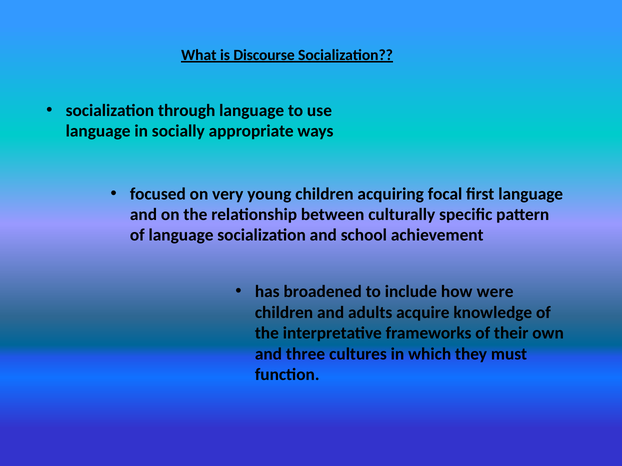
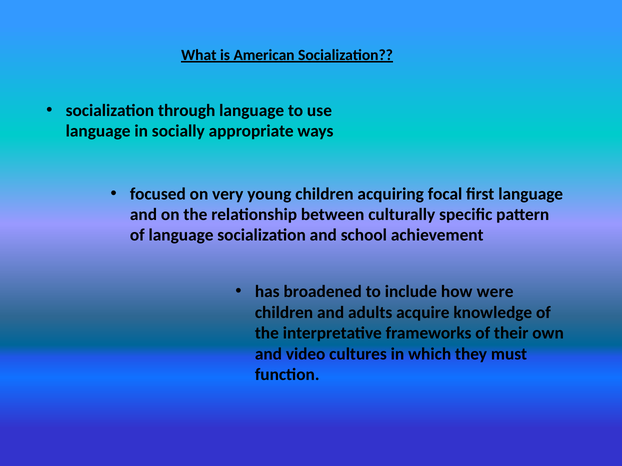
Discourse: Discourse -> American
three: three -> video
